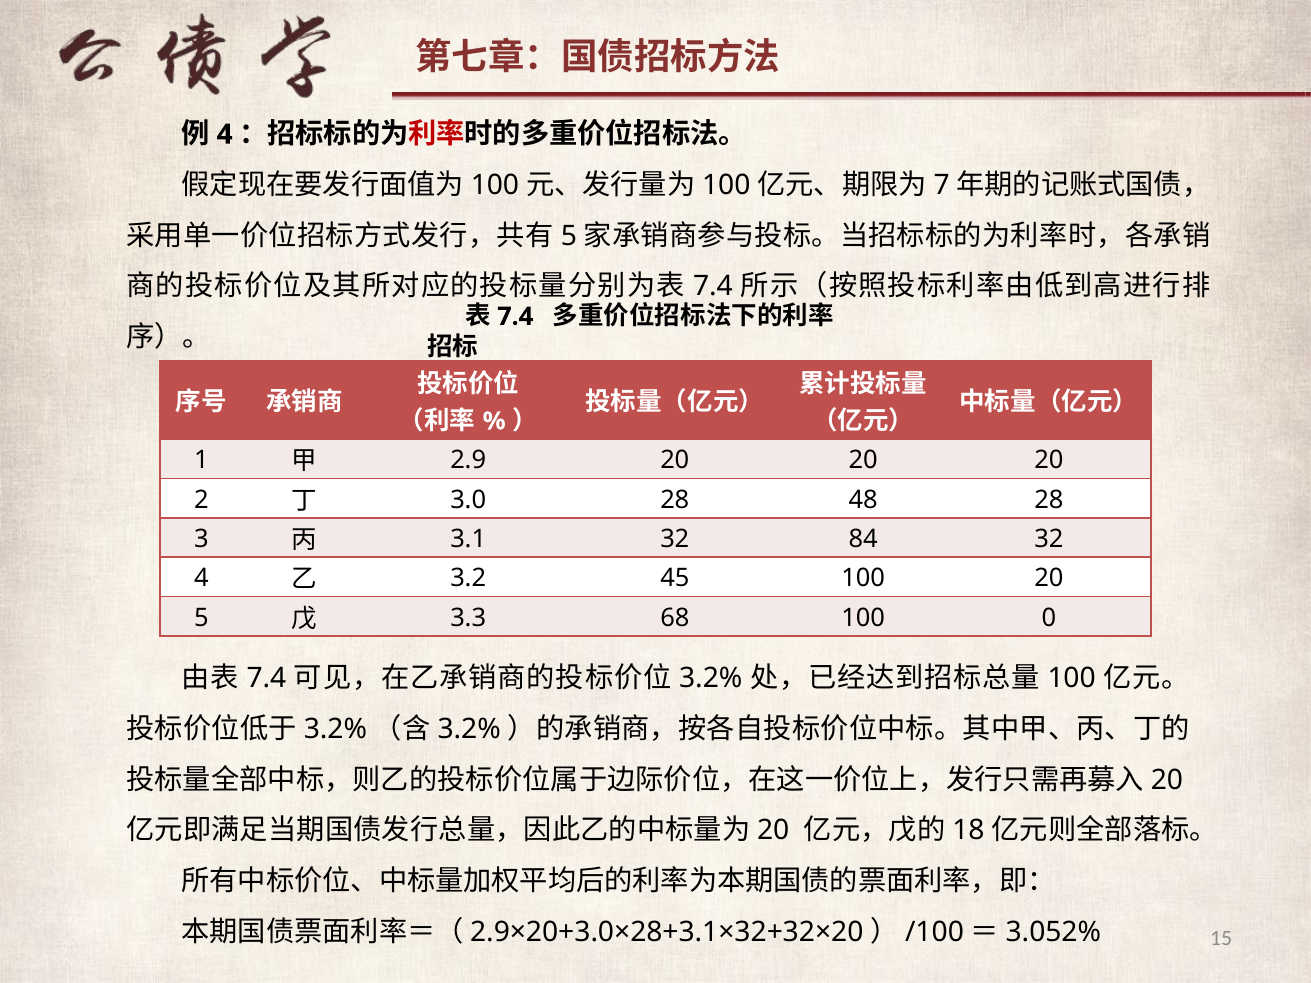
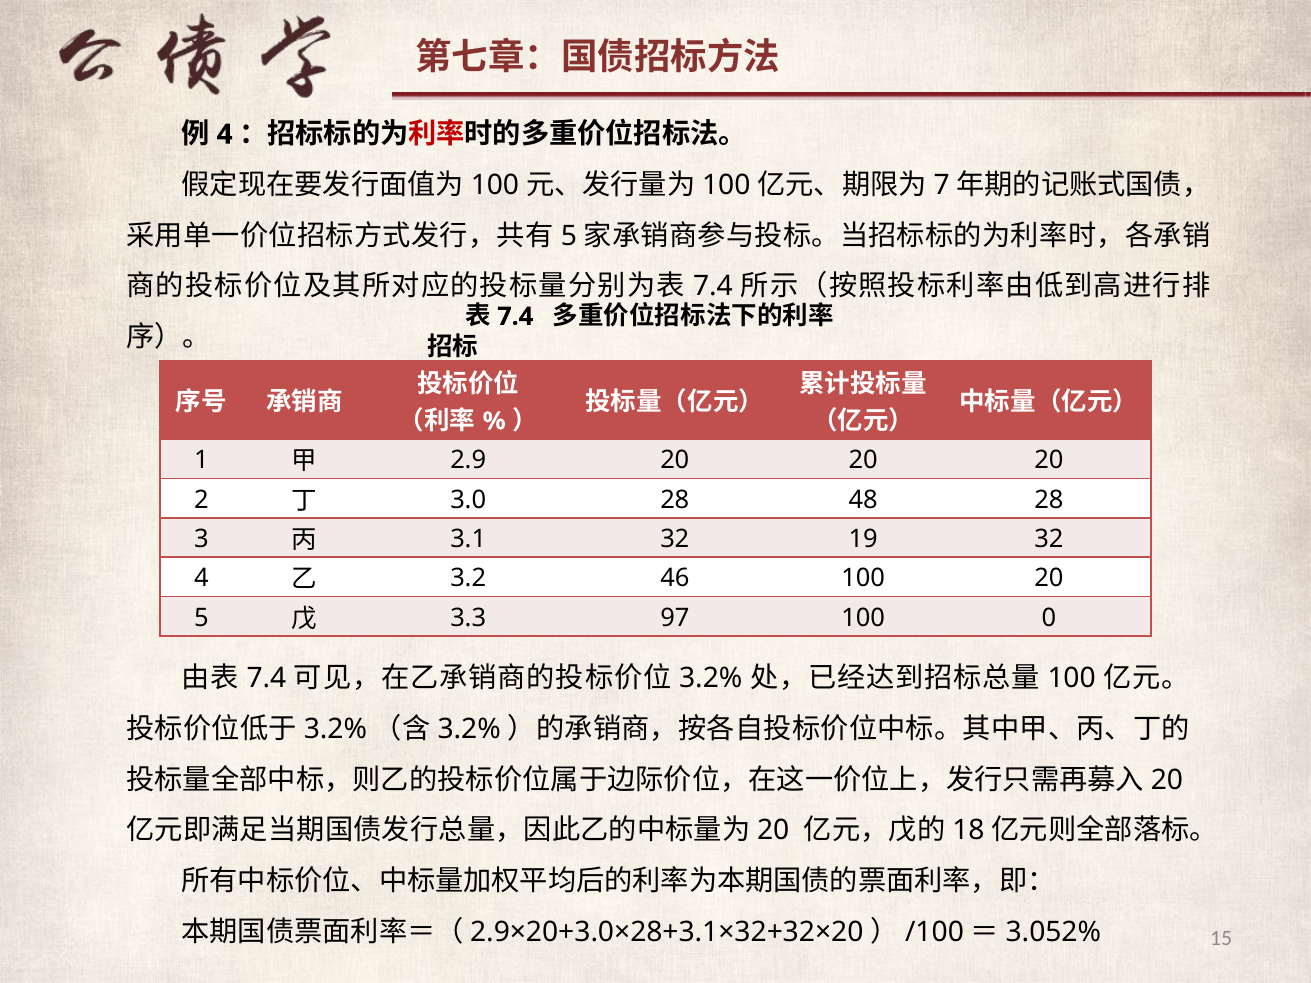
84: 84 -> 19
45: 45 -> 46
68: 68 -> 97
